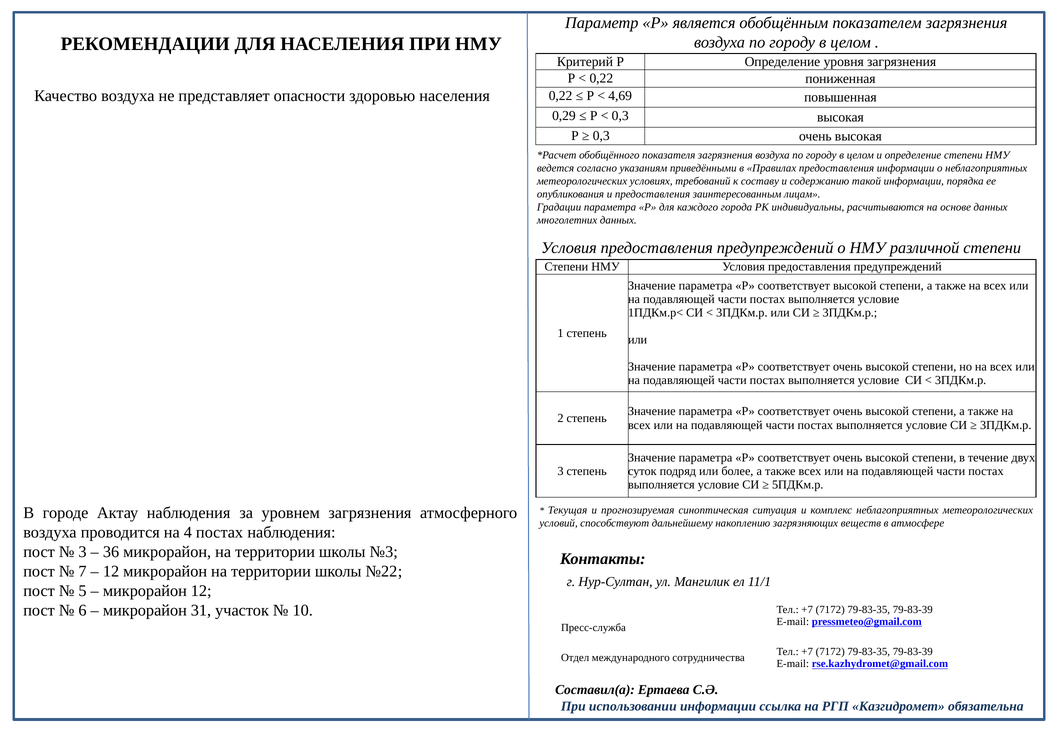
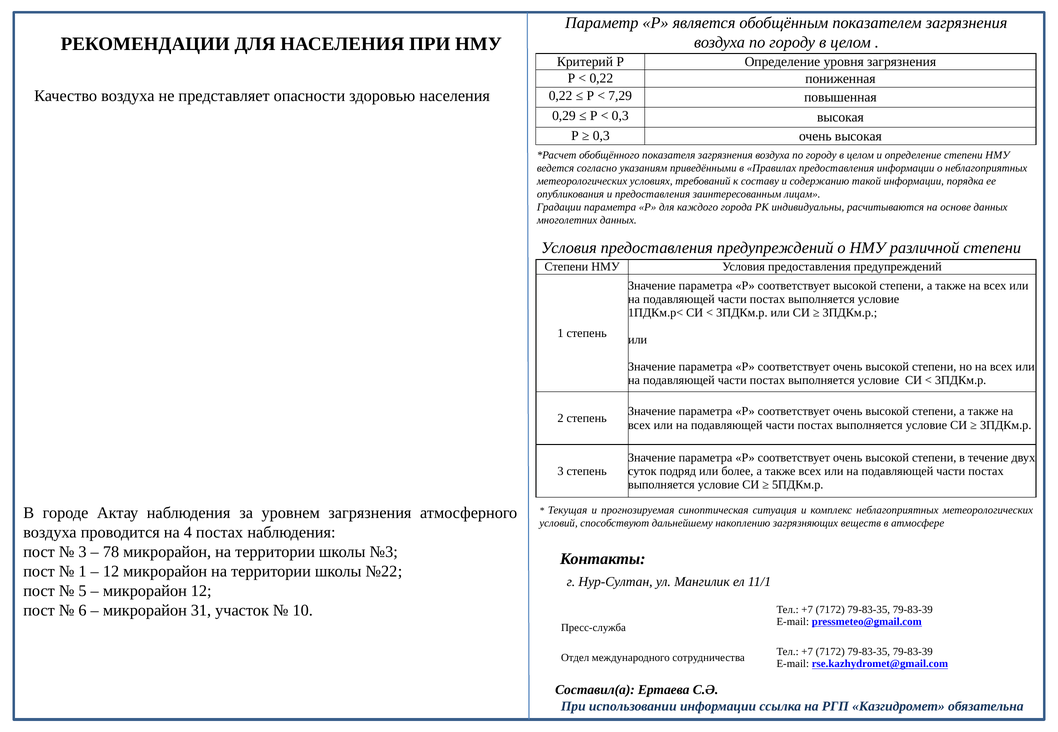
4,69: 4,69 -> 7,29
36: 36 -> 78
7 at (82, 572): 7 -> 1
